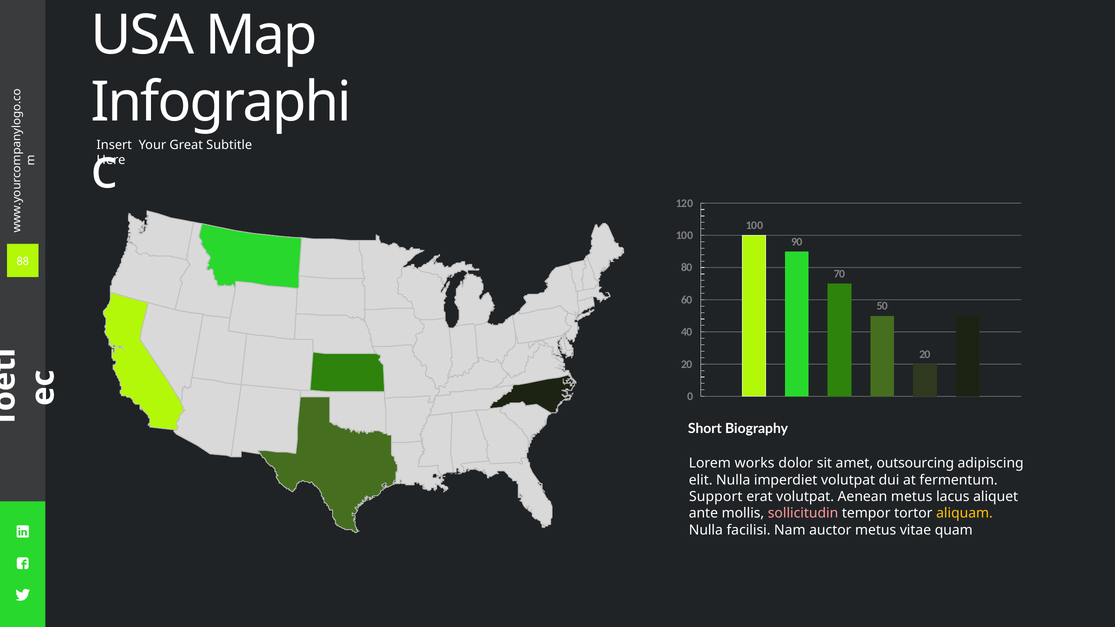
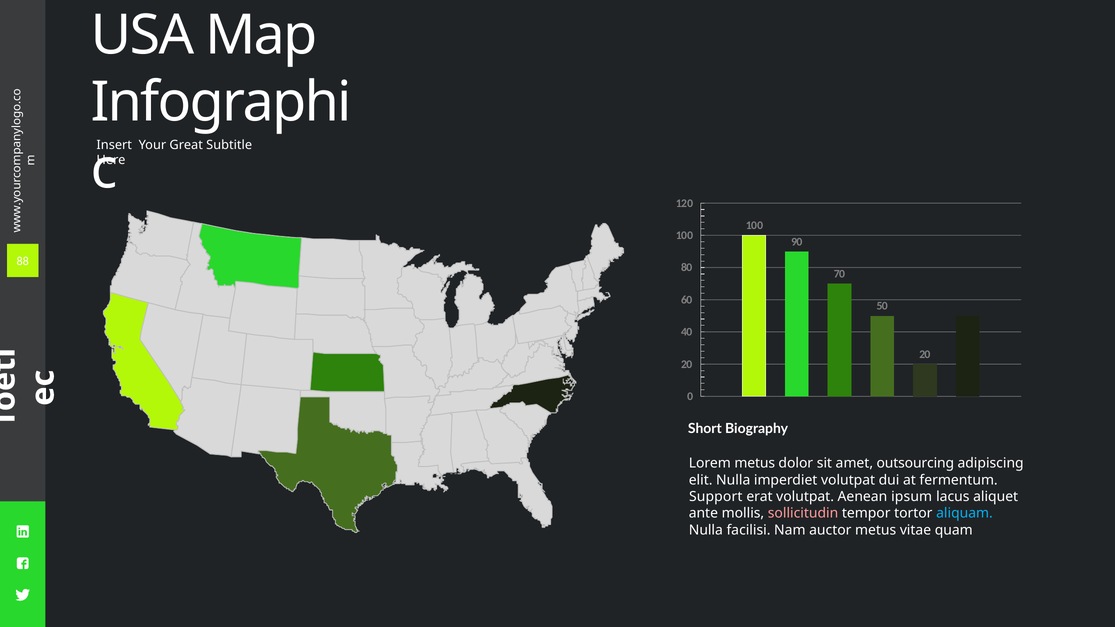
Lorem works: works -> metus
Aenean metus: metus -> ipsum
aliquam colour: yellow -> light blue
